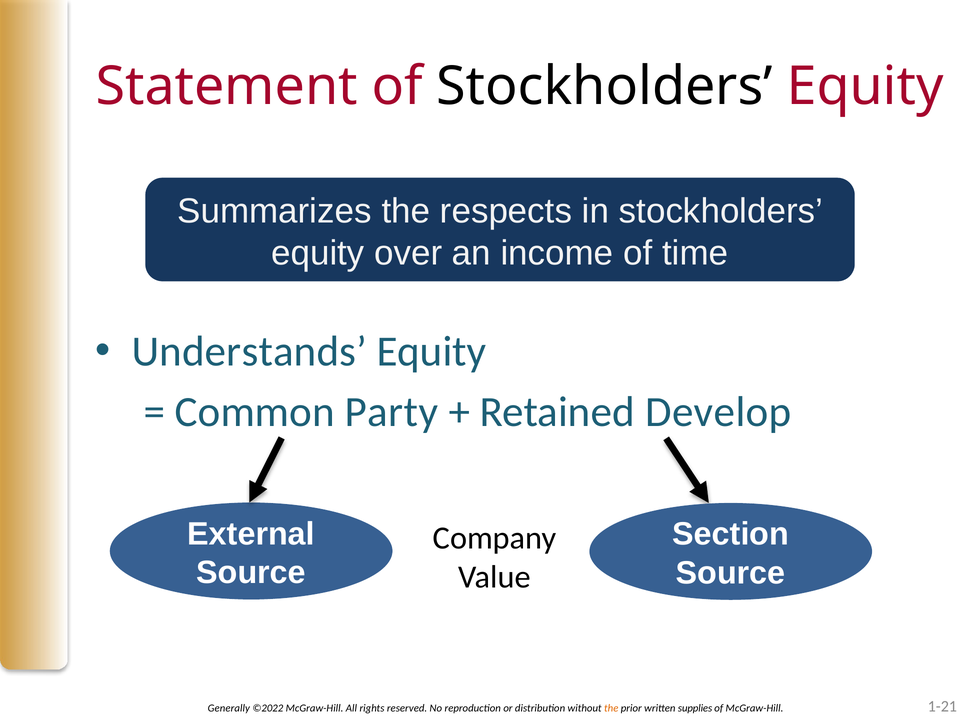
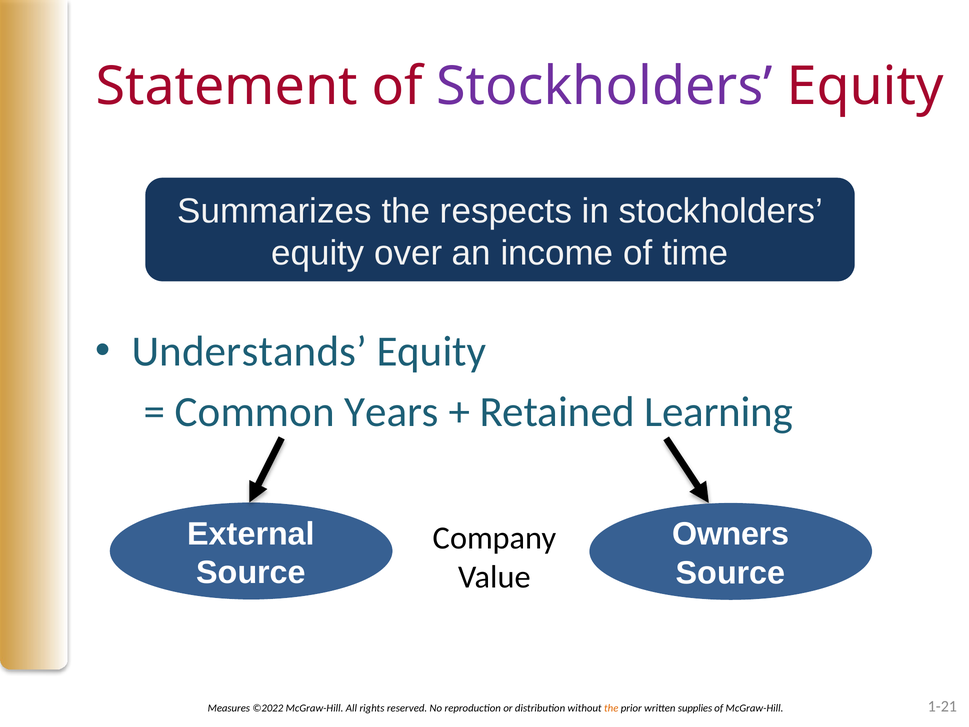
Stockholders at (605, 86) colour: black -> purple
Party: Party -> Years
Develop: Develop -> Learning
Section: Section -> Owners
Generally: Generally -> Measures
